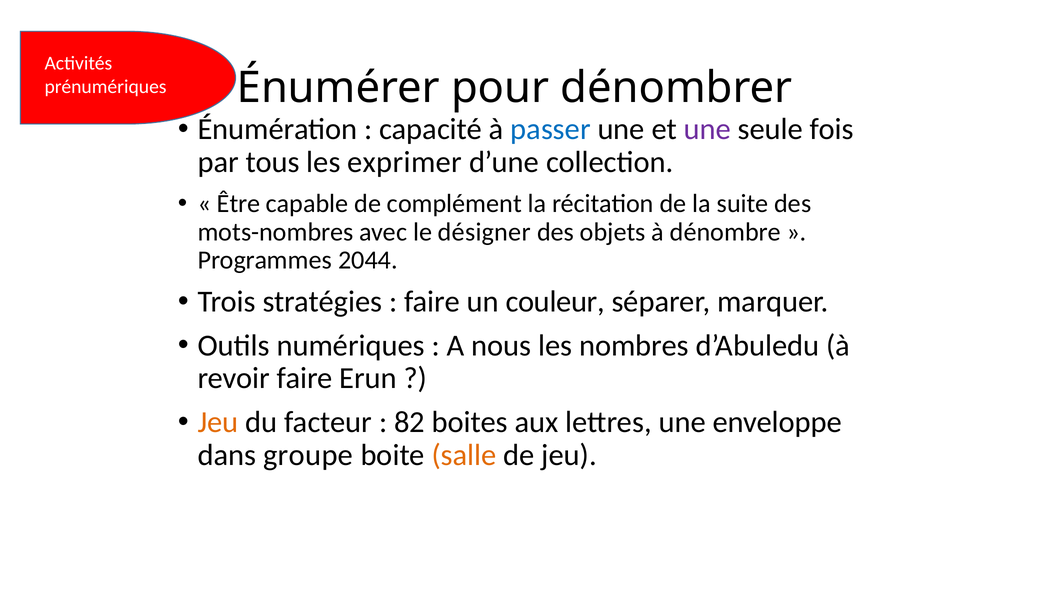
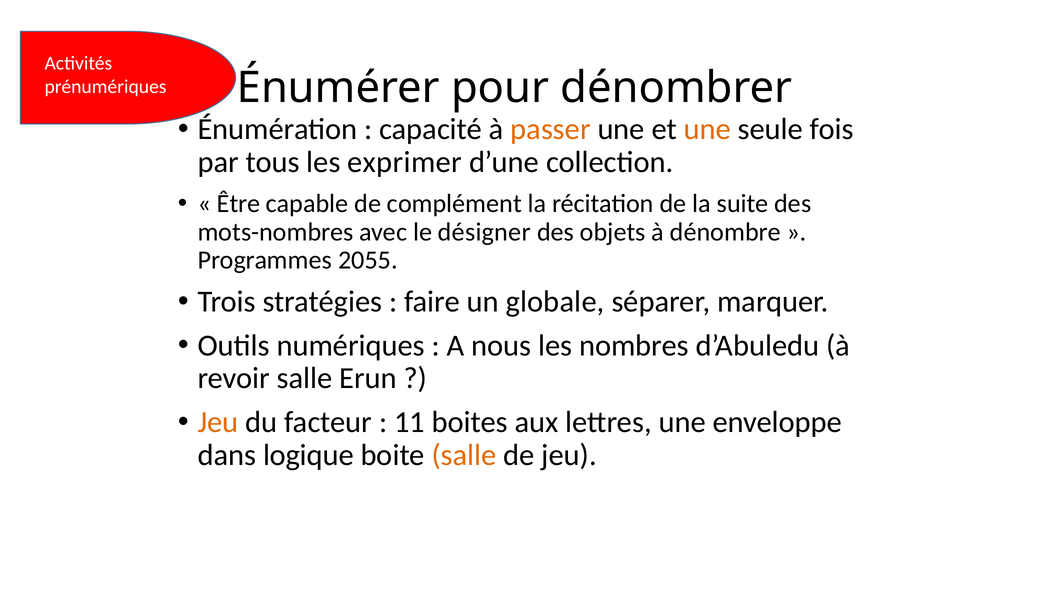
passer colour: blue -> orange
une at (707, 129) colour: purple -> orange
2044: 2044 -> 2055
couleur: couleur -> globale
revoir faire: faire -> salle
82: 82 -> 11
groupe: groupe -> logique
